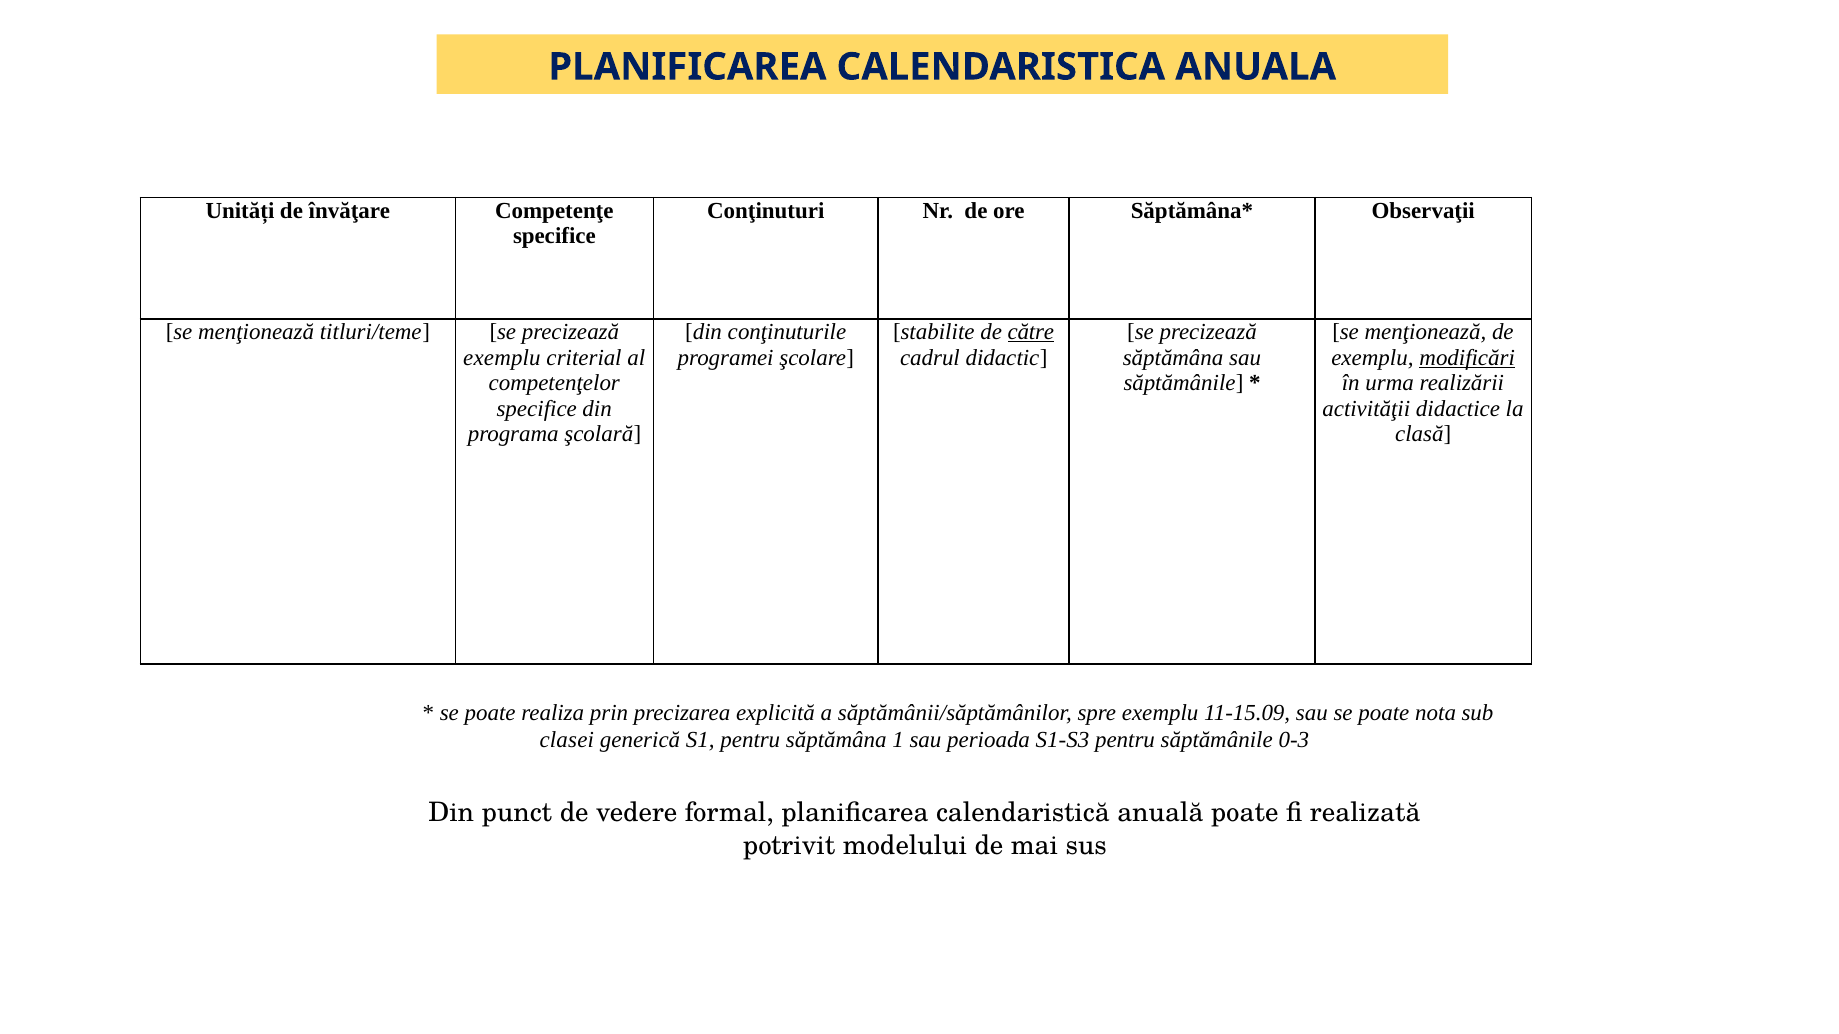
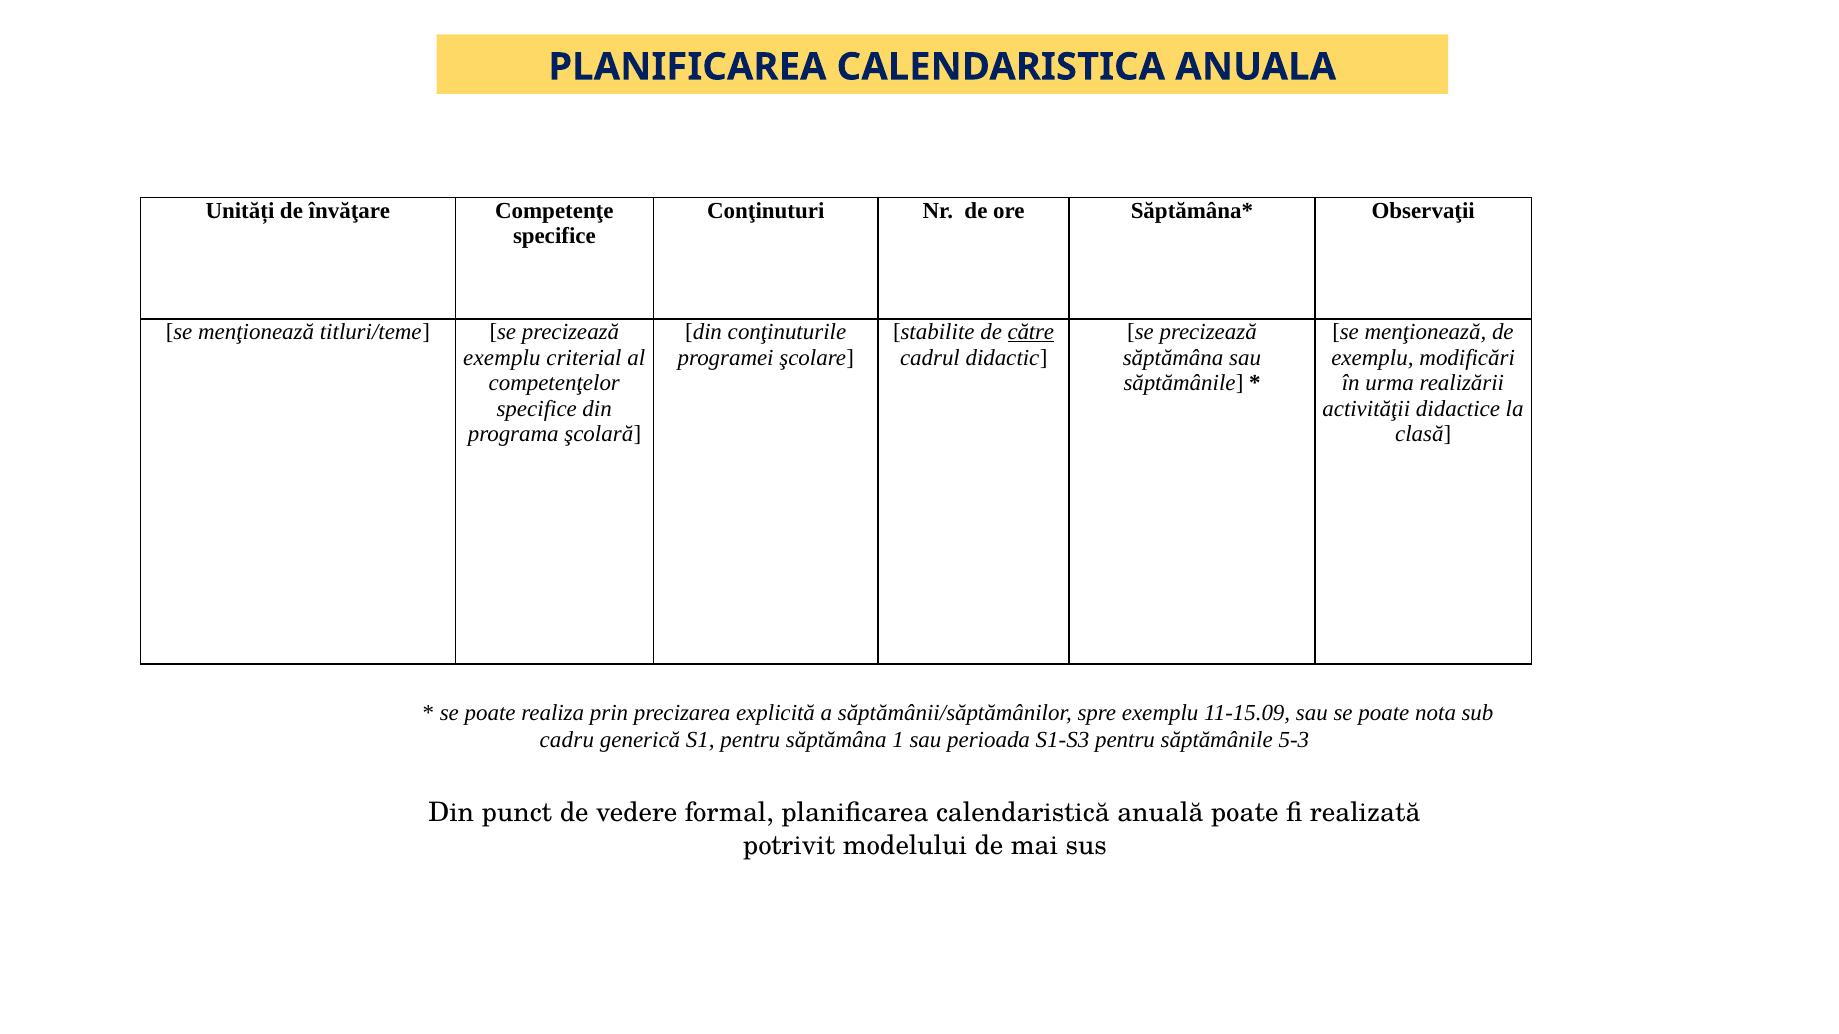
modificări underline: present -> none
clasei: clasei -> cadru
0-3: 0-3 -> 5-3
